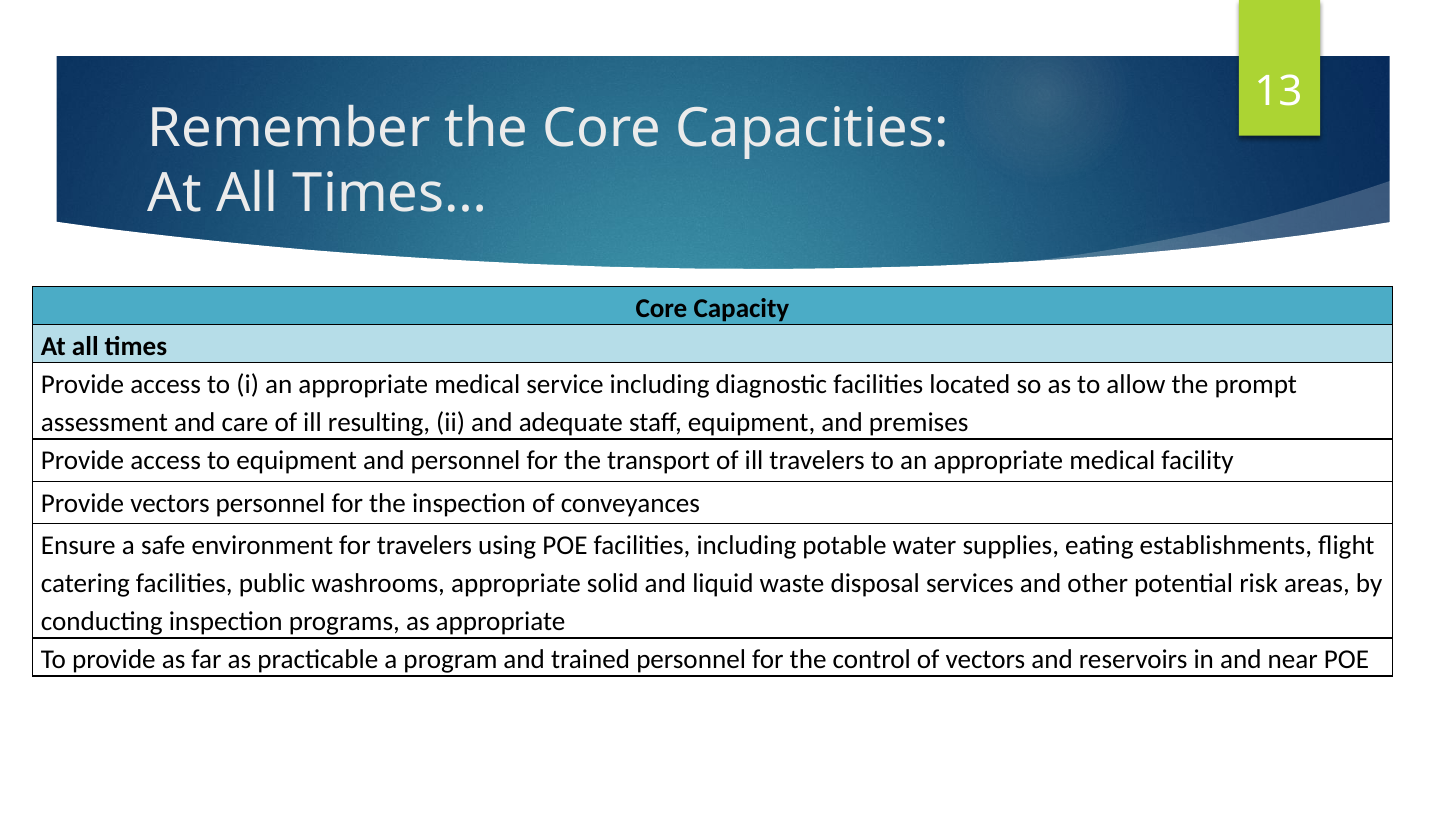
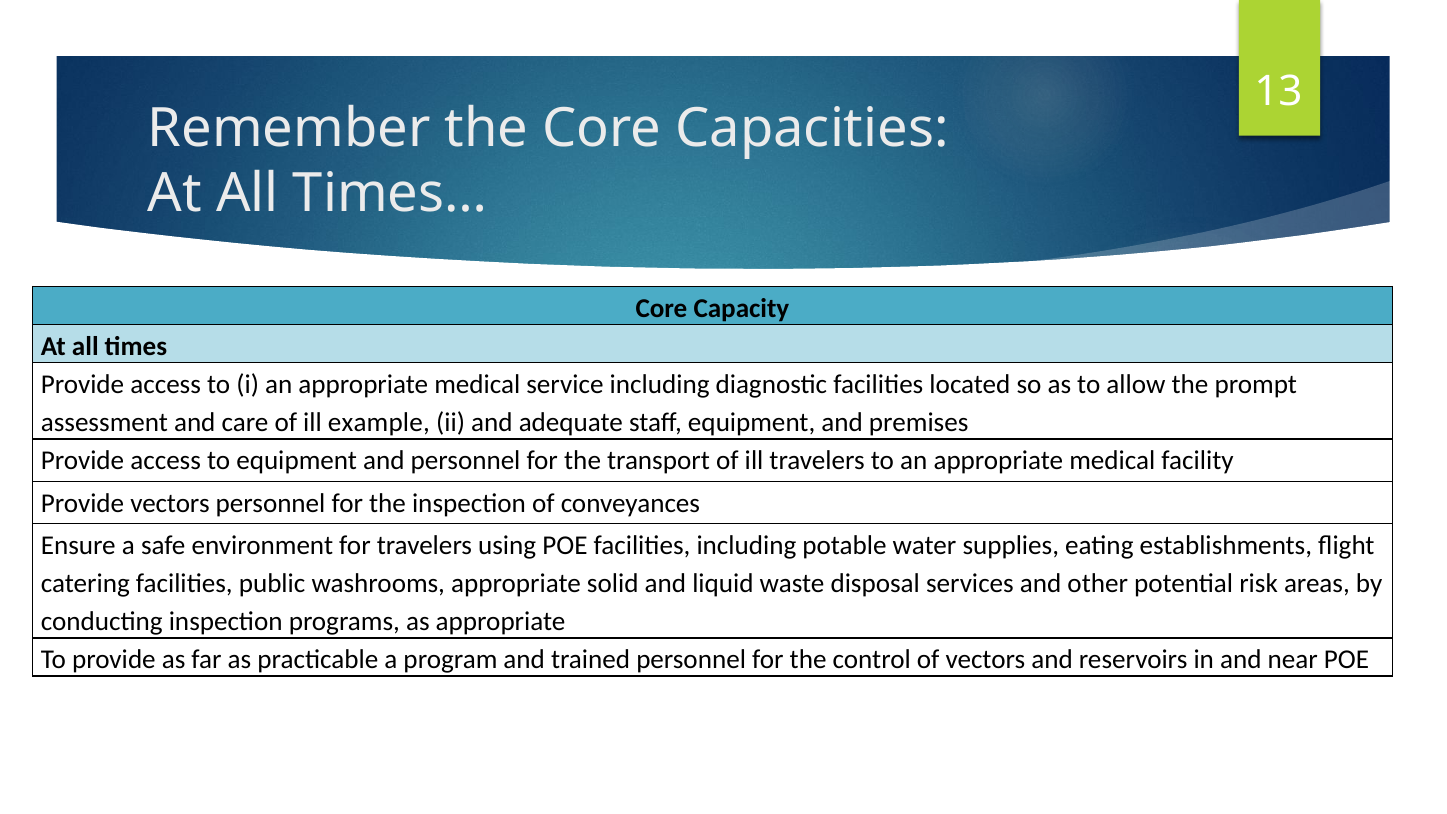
resulting: resulting -> example
